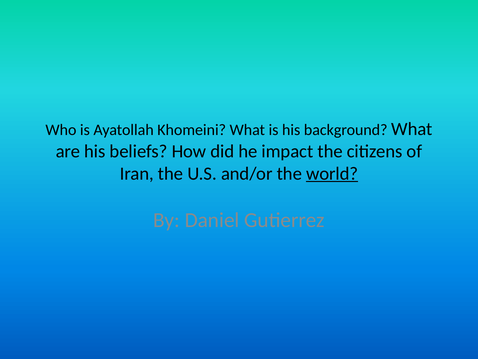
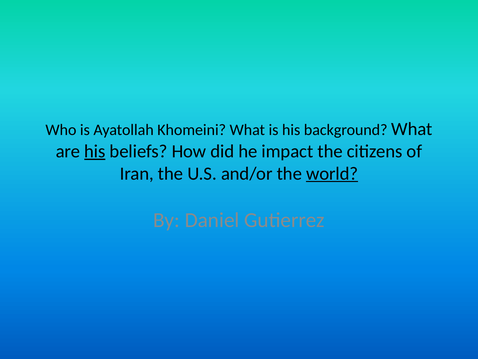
his at (95, 151) underline: none -> present
